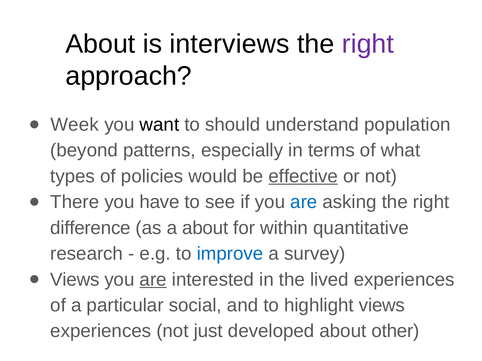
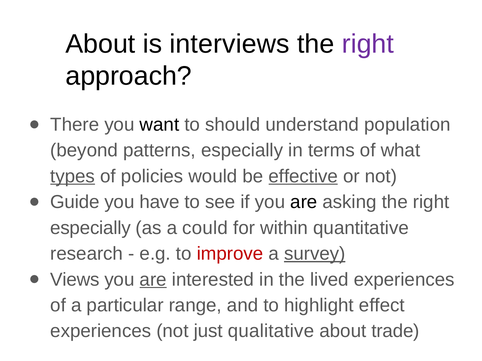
Week: Week -> There
types underline: none -> present
There: There -> Guide
are at (304, 202) colour: blue -> black
difference at (90, 228): difference -> especially
a about: about -> could
improve colour: blue -> red
survey underline: none -> present
social: social -> range
highlight views: views -> effect
developed: developed -> qualitative
other: other -> trade
